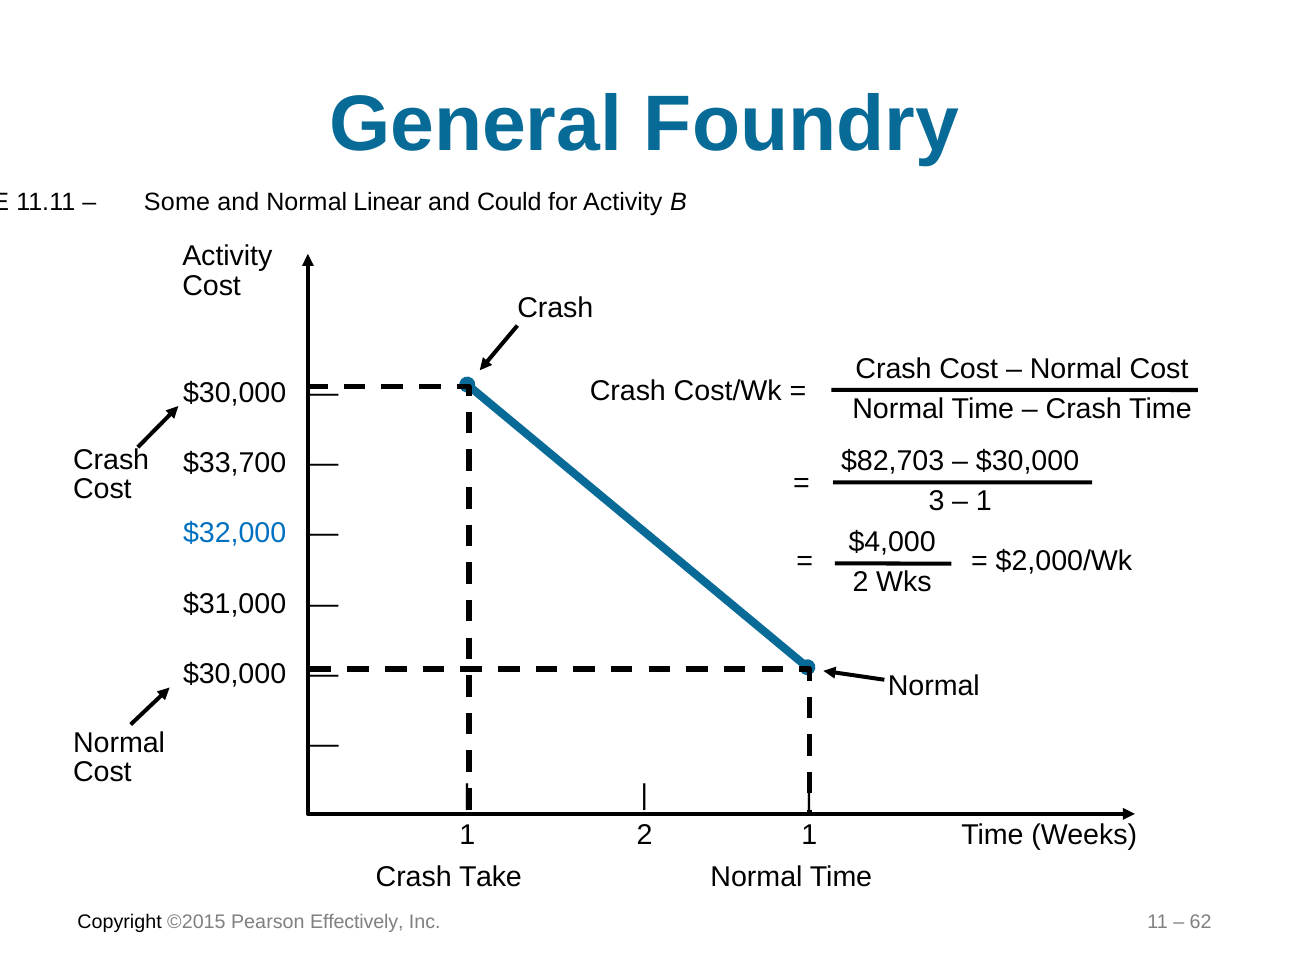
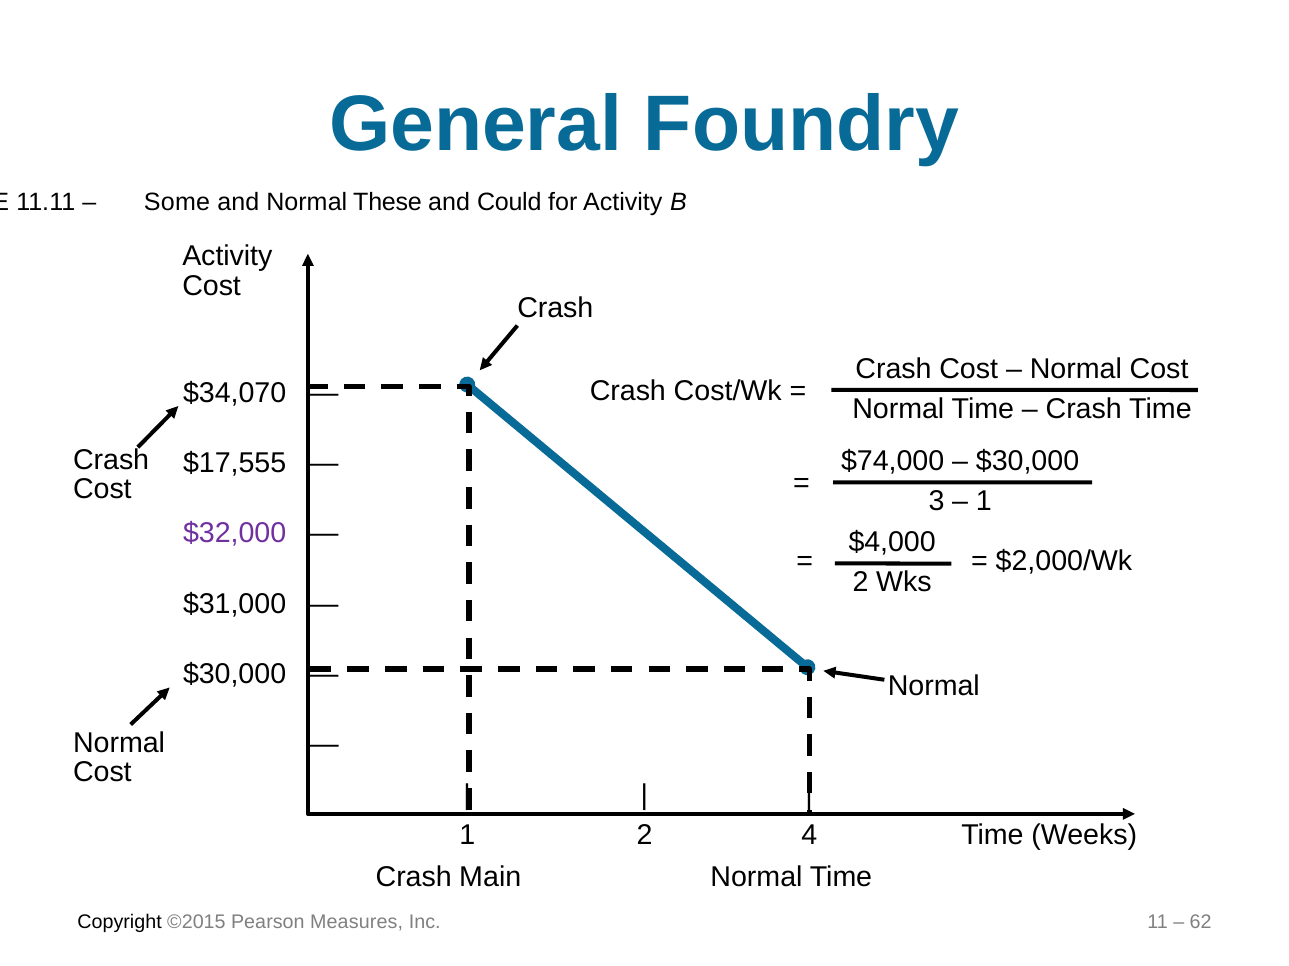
Linear: Linear -> These
$30,000 at (235, 393): $30,000 -> $34,070
$82,703: $82,703 -> $74,000
$33,700: $33,700 -> $17,555
$32,000 colour: blue -> purple
2 1: 1 -> 4
Take: Take -> Main
Effectively: Effectively -> Measures
